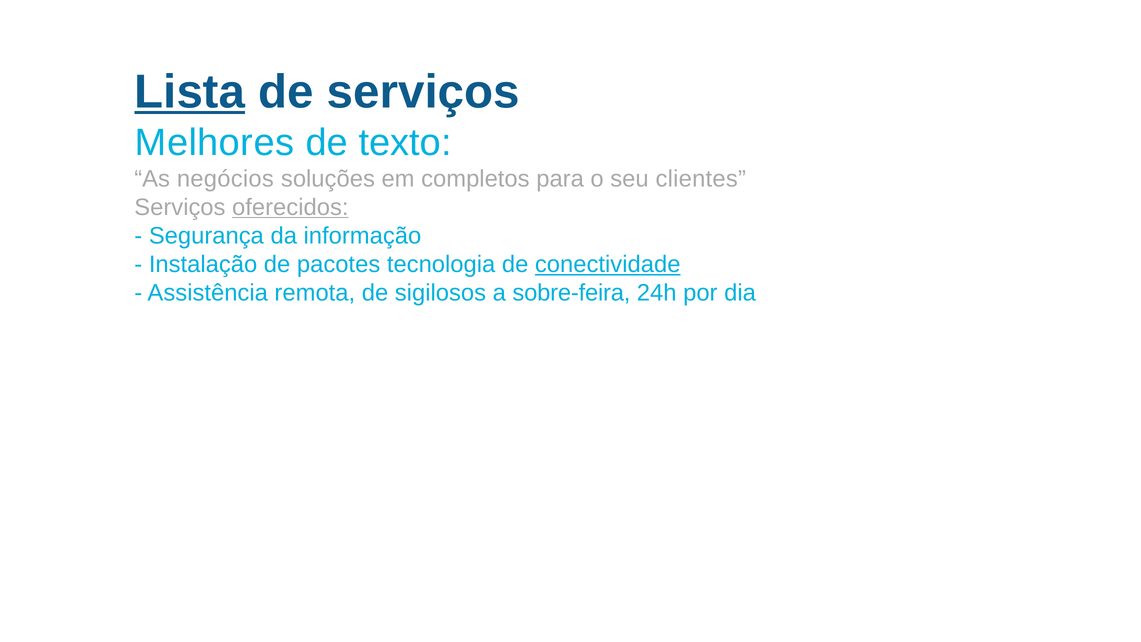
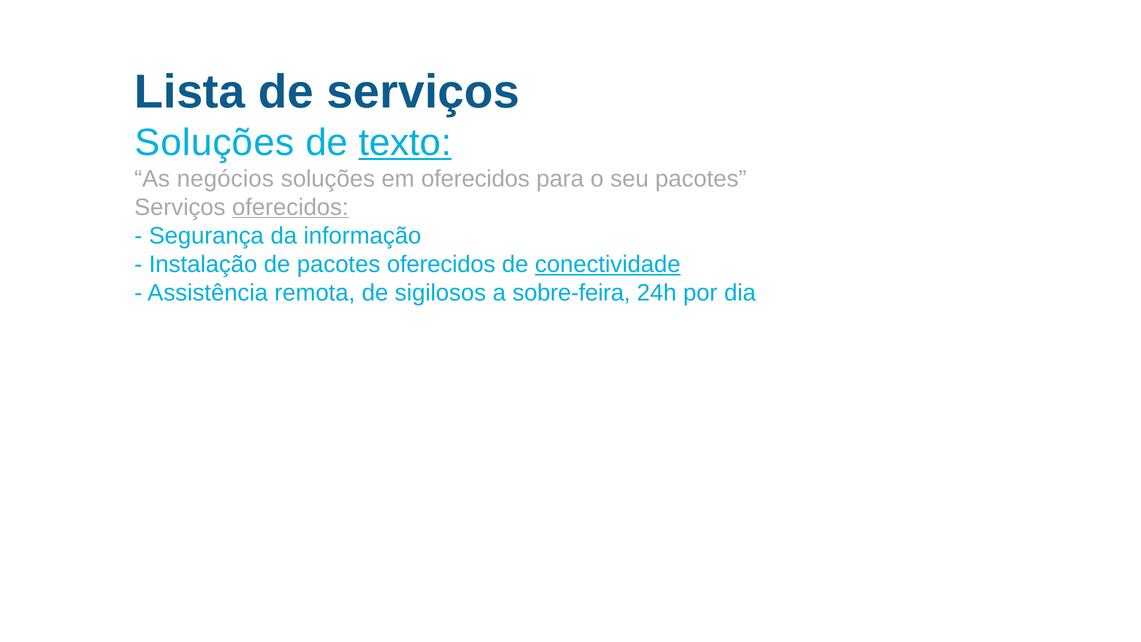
Lista underline: present -> none
Melhores at (215, 143): Melhores -> Soluções
texto underline: none -> present
em completos: completos -> oferecidos
seu clientes: clientes -> pacotes
pacotes tecnologia: tecnologia -> oferecidos
